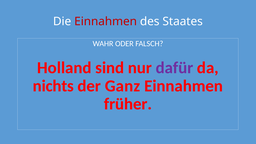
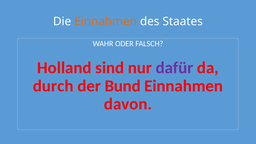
Einnahmen at (106, 22) colour: red -> orange
nichts: nichts -> durch
Ganz: Ganz -> Bund
früher: früher -> davon
